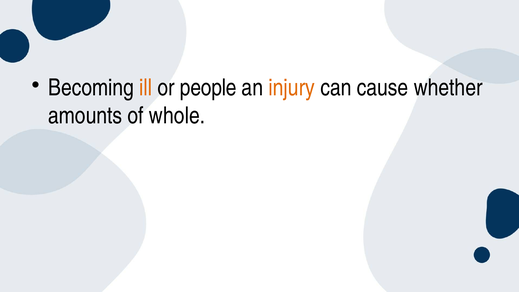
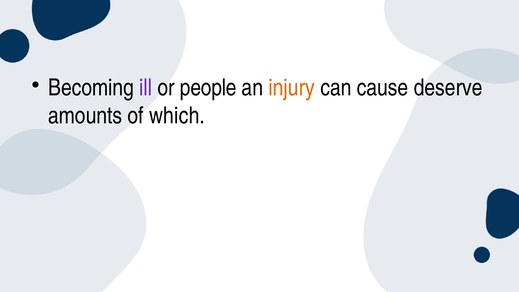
ill colour: orange -> purple
whether: whether -> deserve
whole: whole -> which
